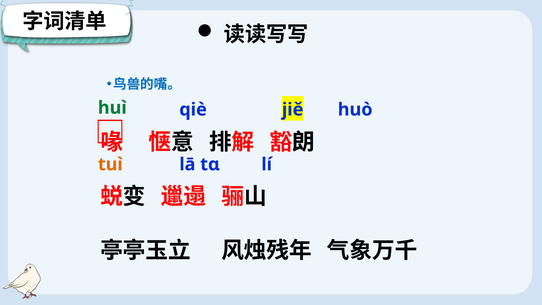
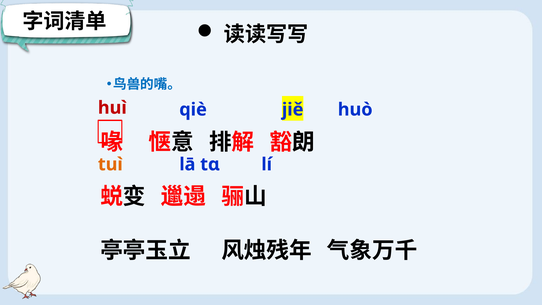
huì colour: green -> red
